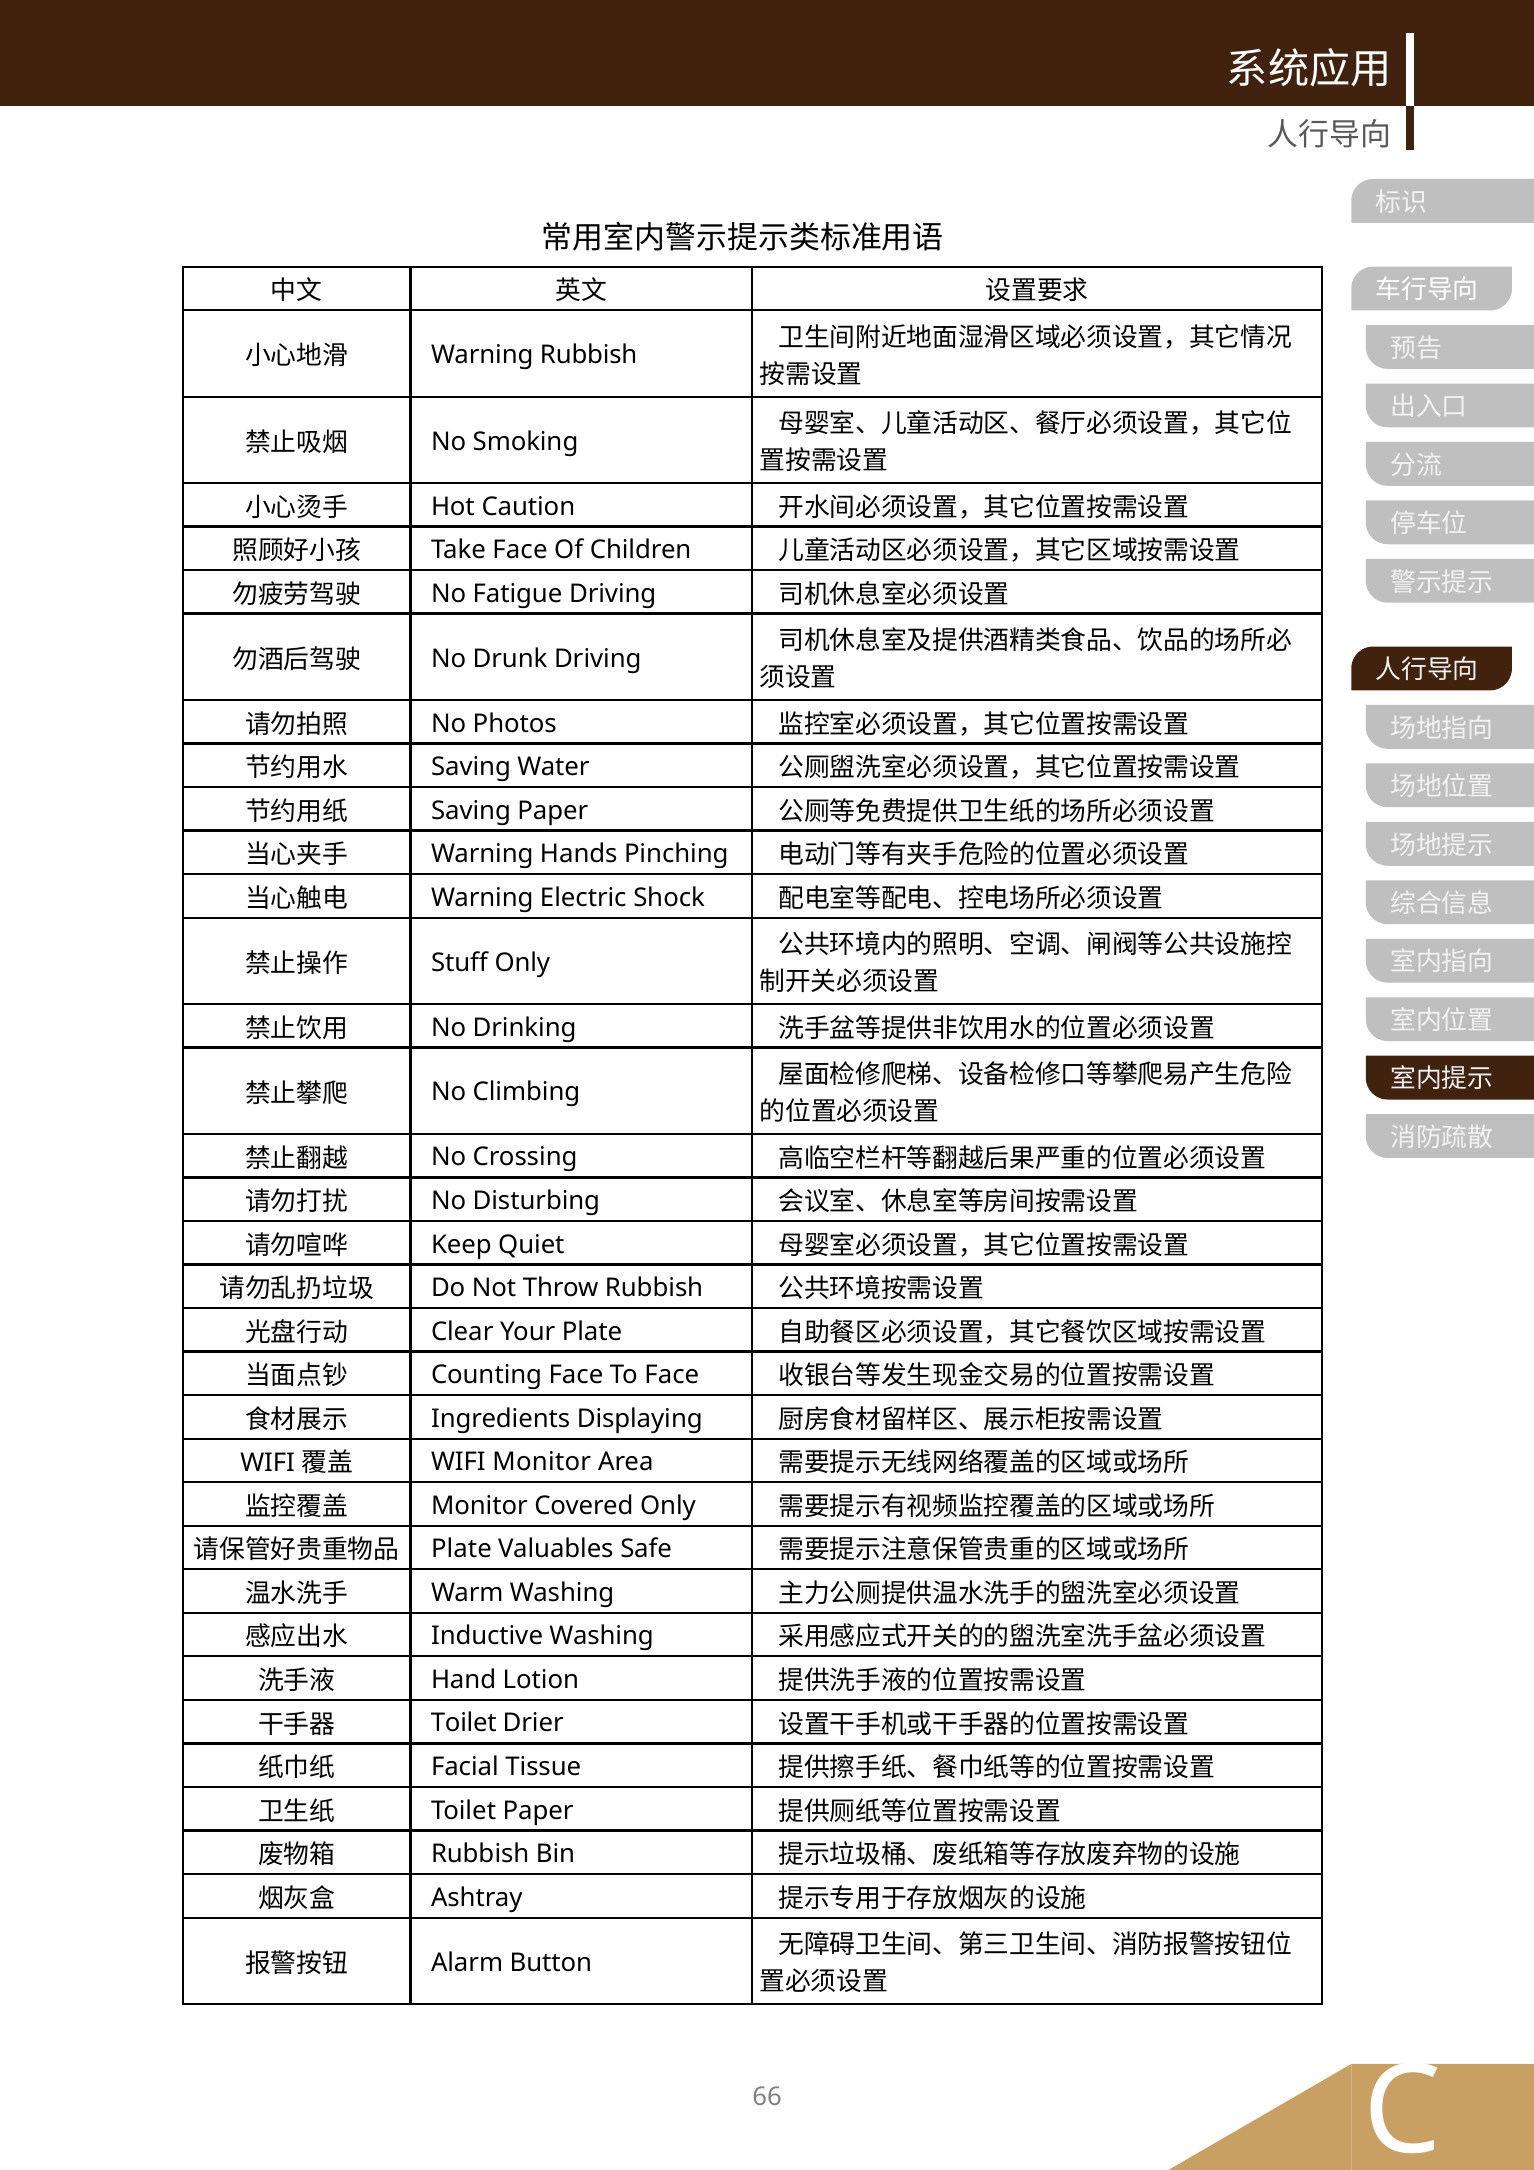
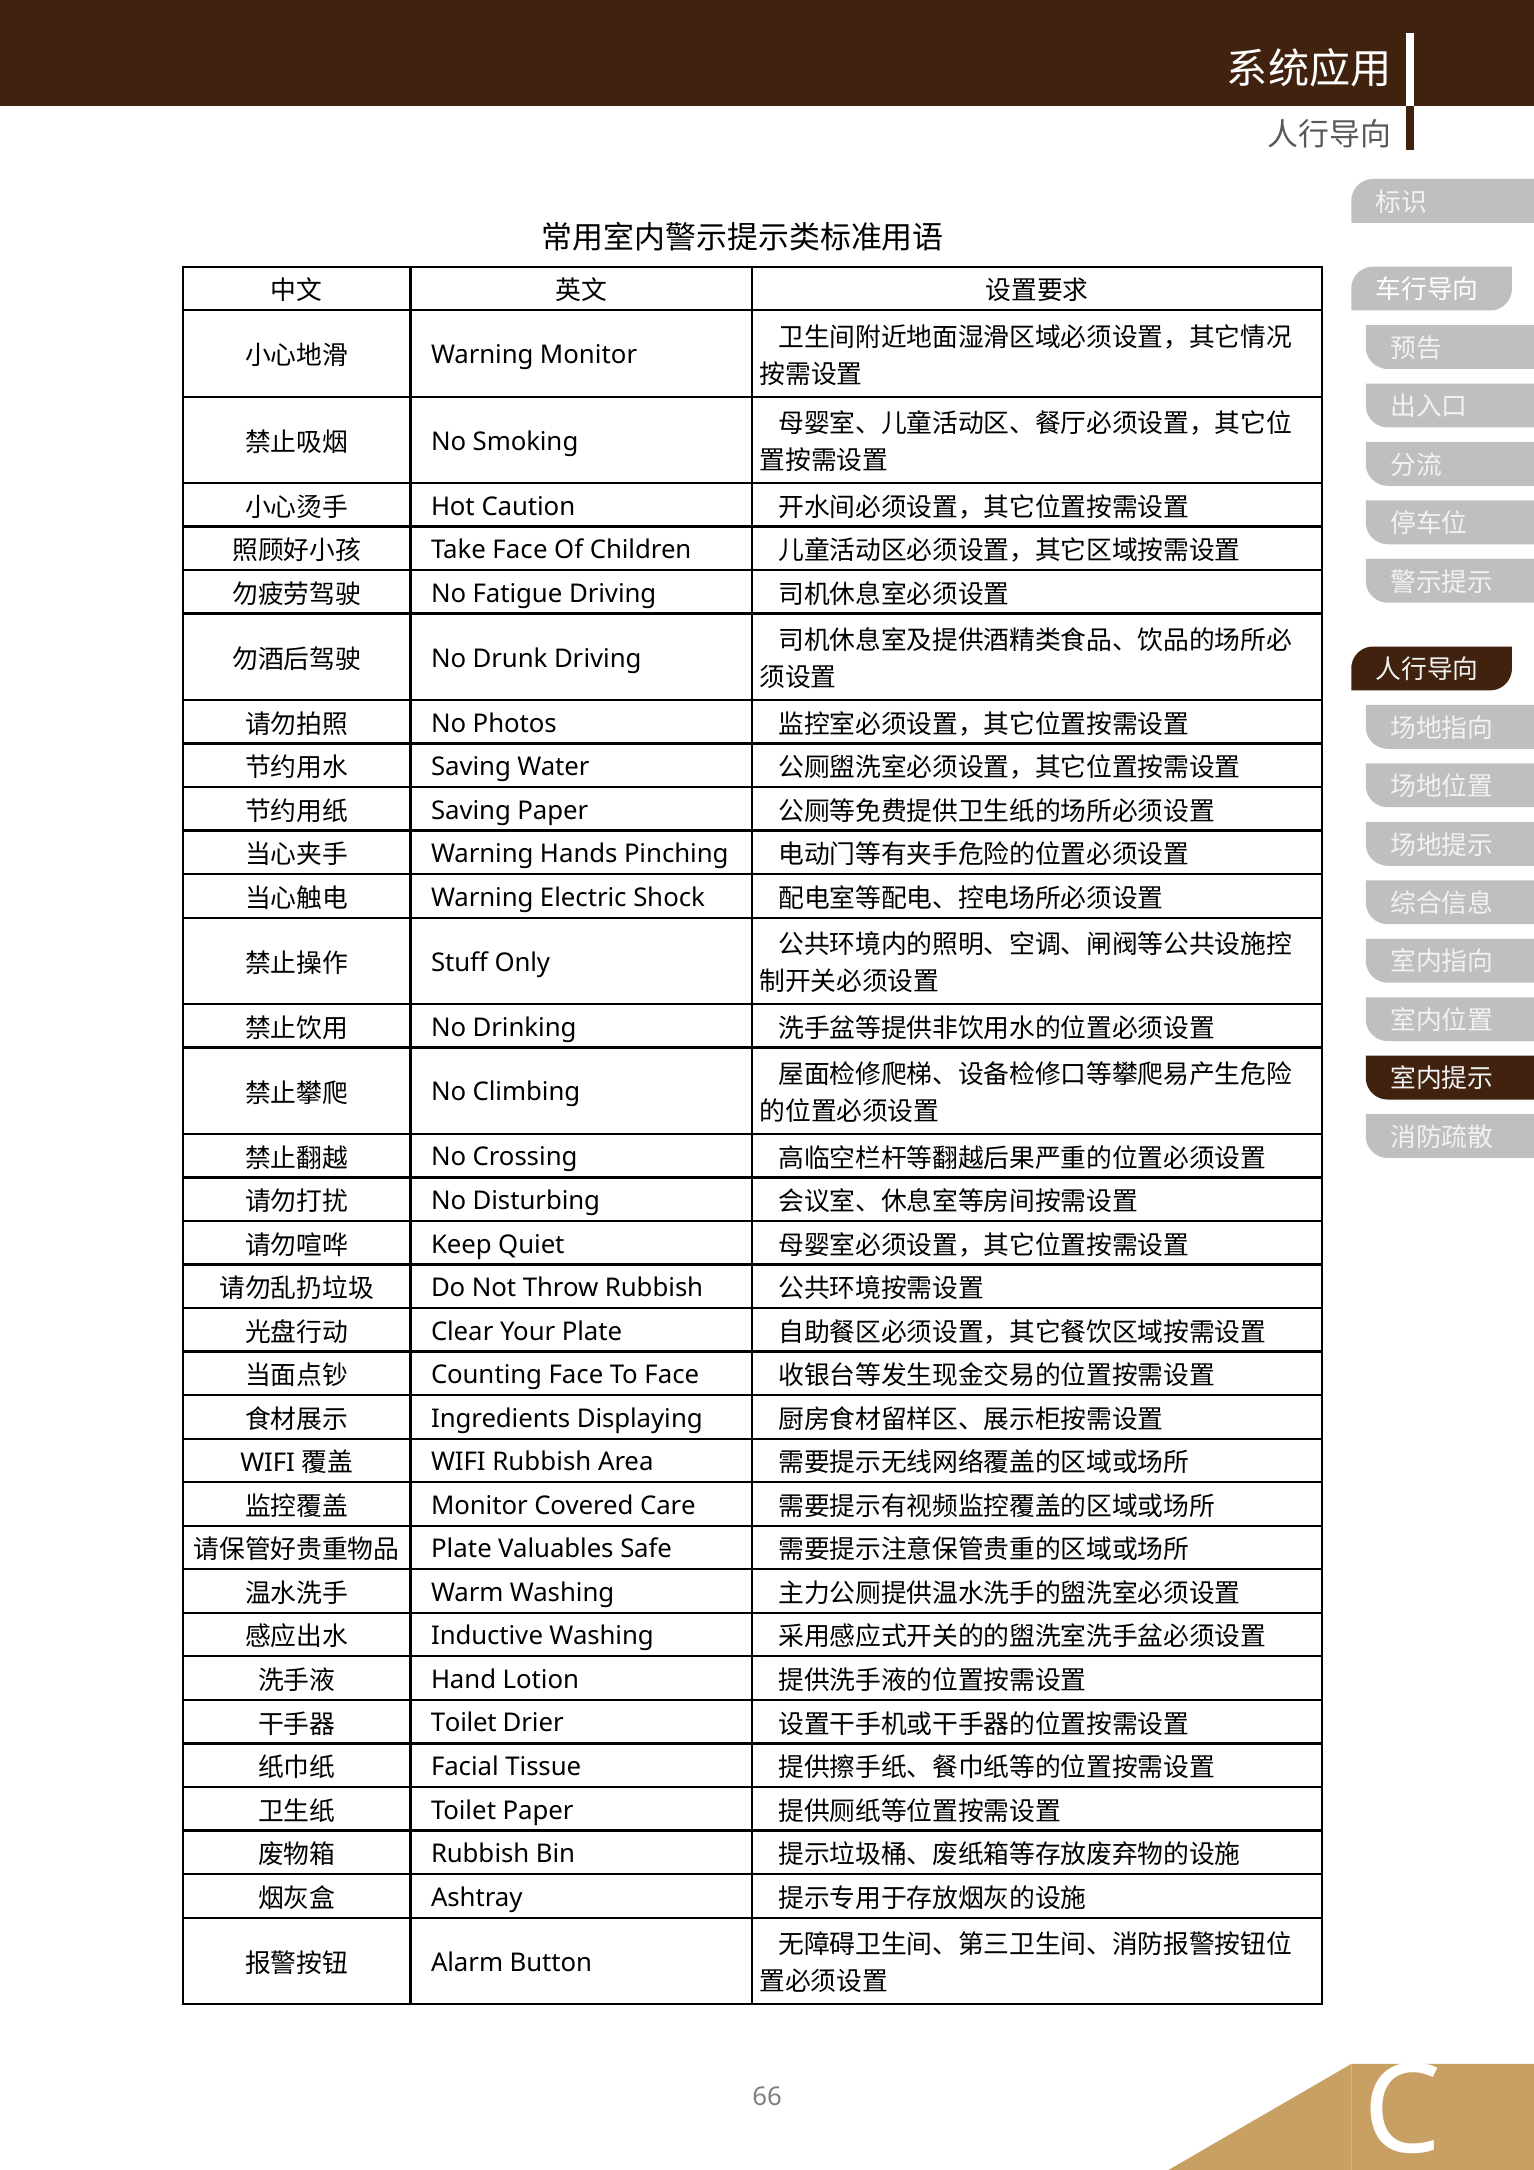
Warning Rubbish: Rubbish -> Monitor
WIFI Monitor: Monitor -> Rubbish
Covered Only: Only -> Care
